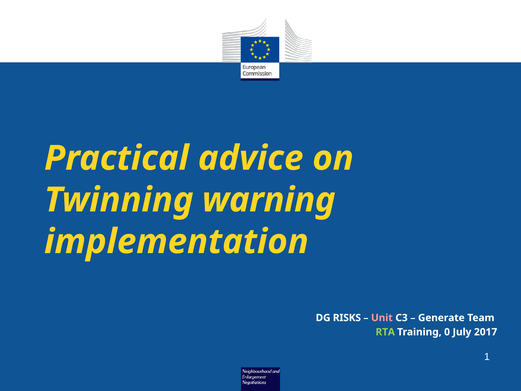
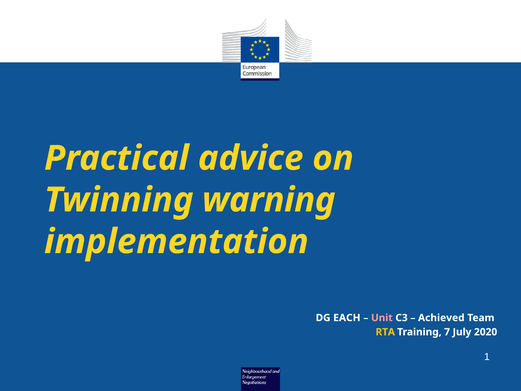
RISKS: RISKS -> EACH
Generate: Generate -> Achieved
RTA colour: light green -> yellow
0: 0 -> 7
2017: 2017 -> 2020
